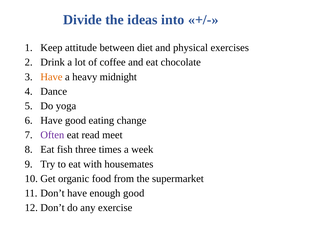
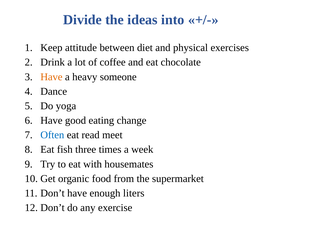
midnight: midnight -> someone
Often colour: purple -> blue
enough good: good -> liters
